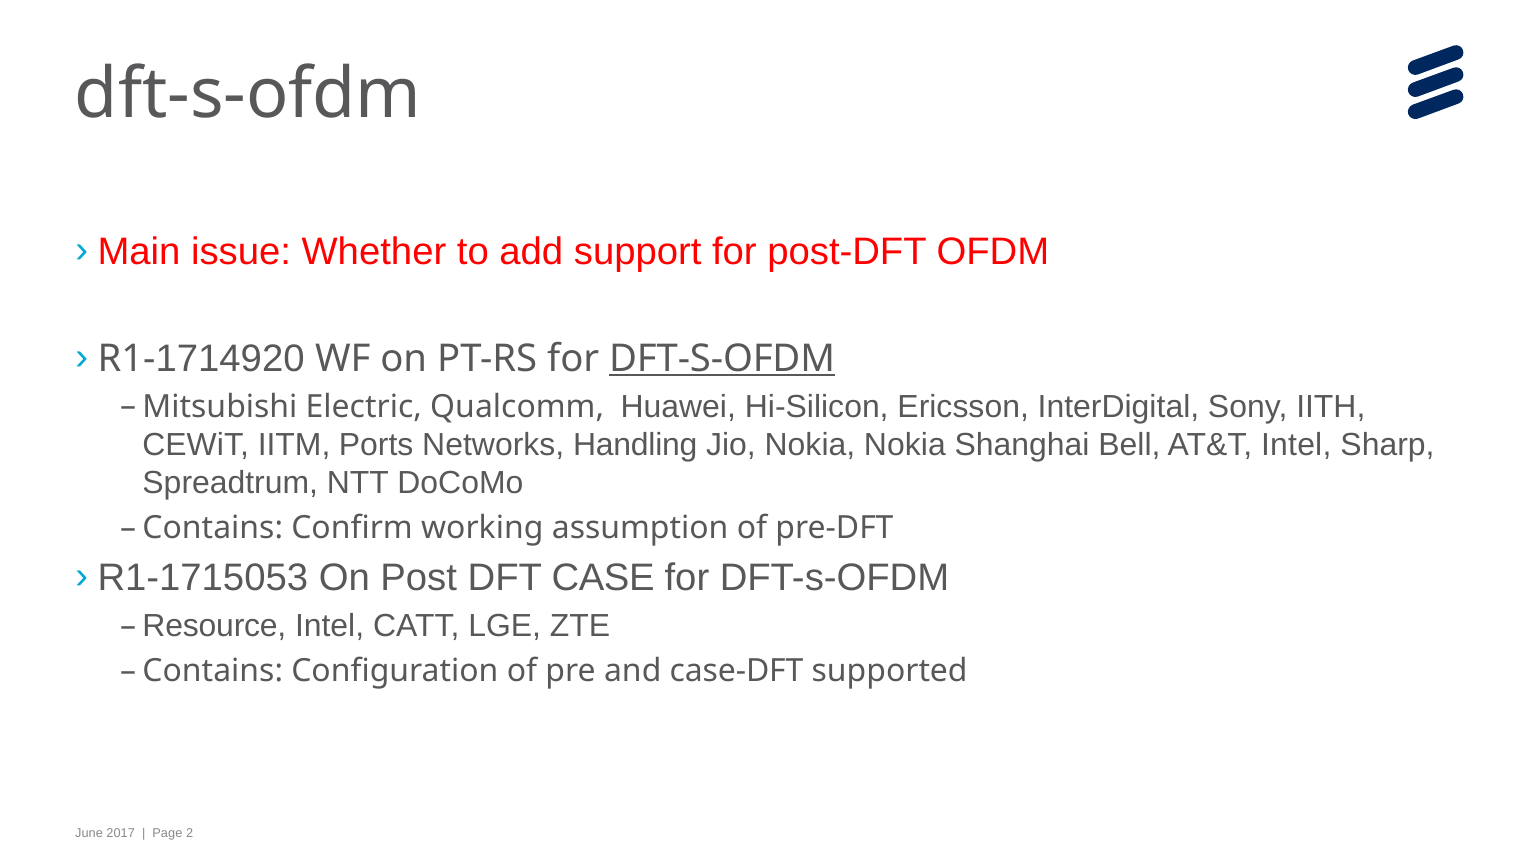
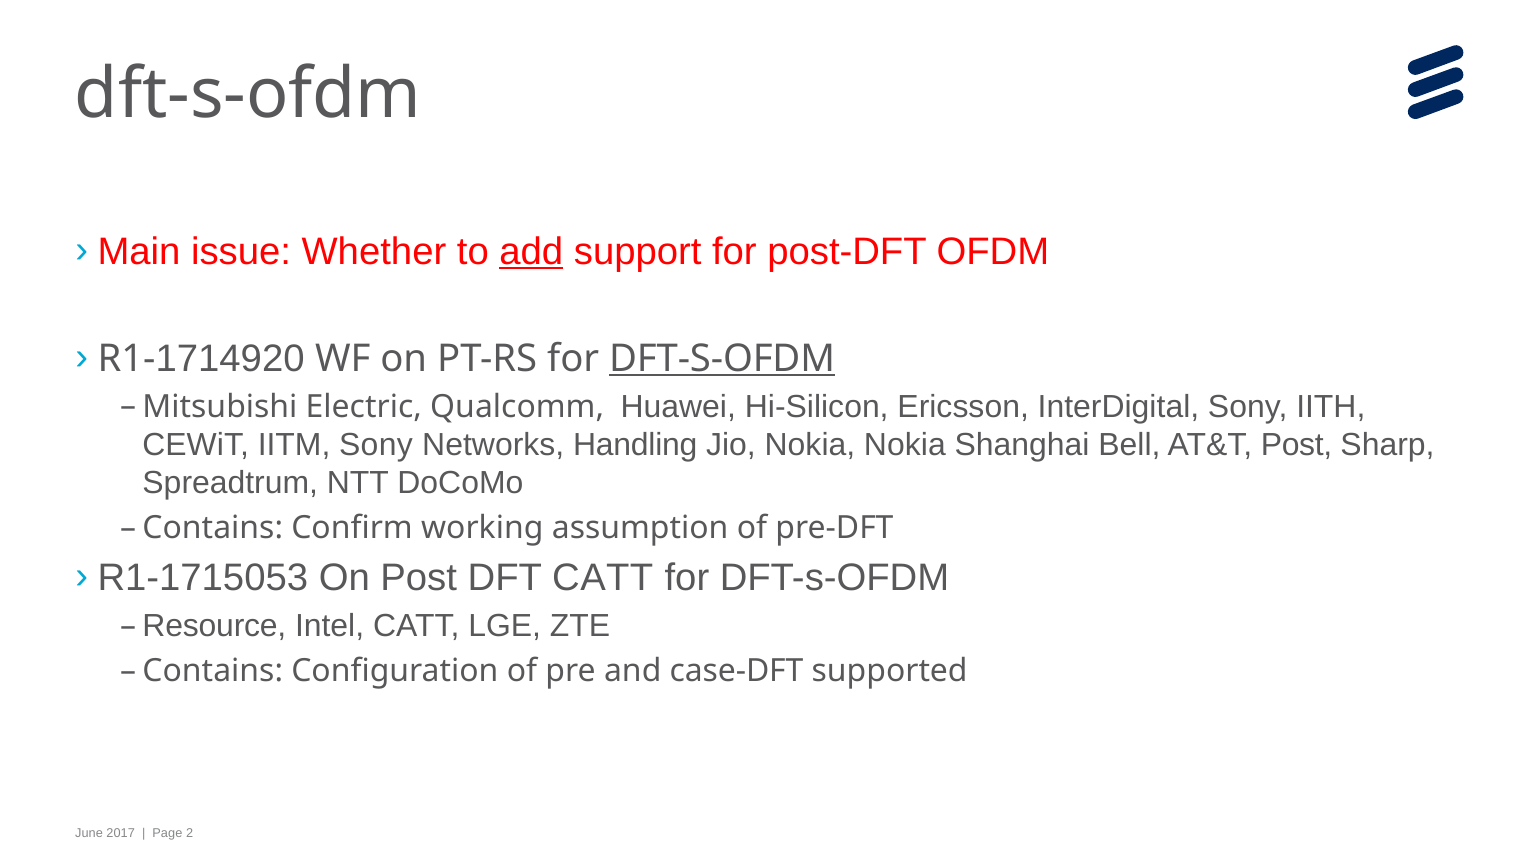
add underline: none -> present
IITM Ports: Ports -> Sony
AT&T Intel: Intel -> Post
DFT CASE: CASE -> CATT
